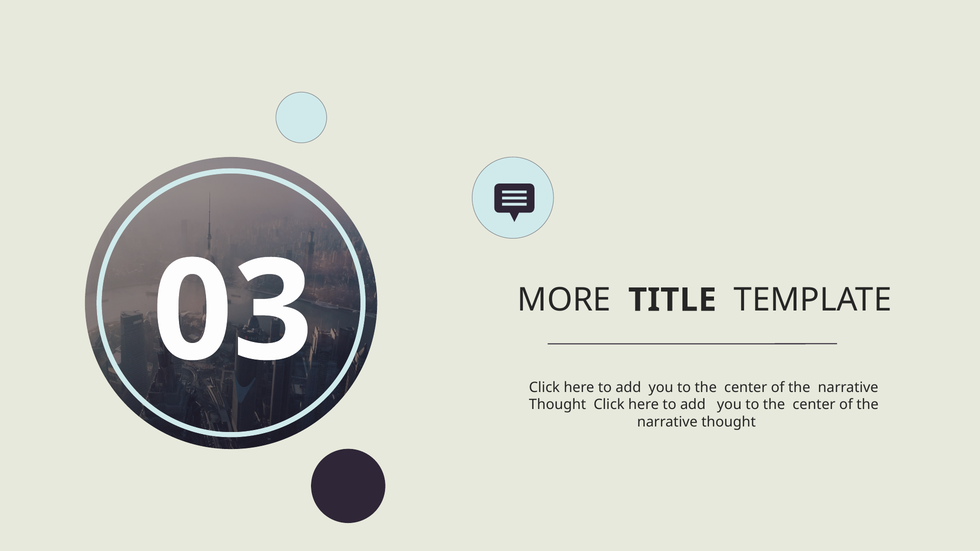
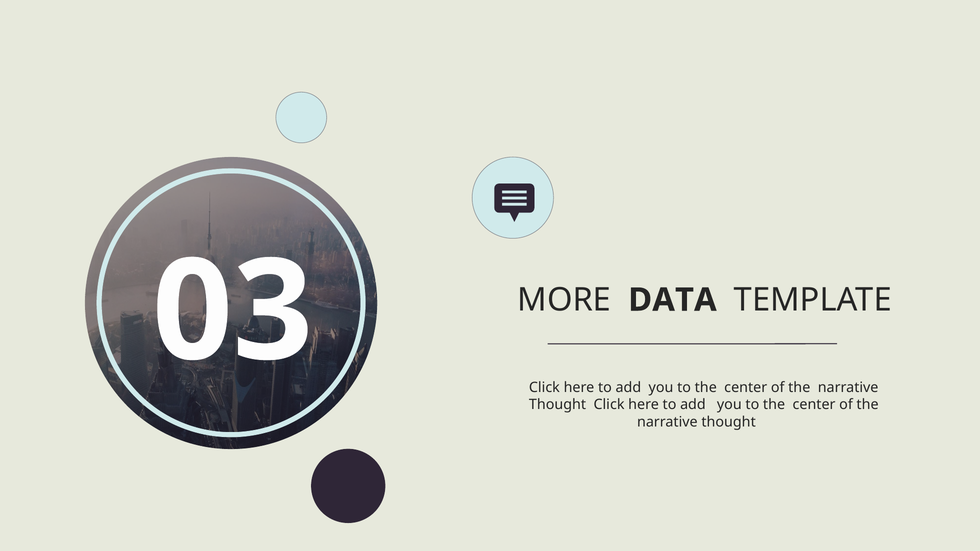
TITLE: TITLE -> DATA
